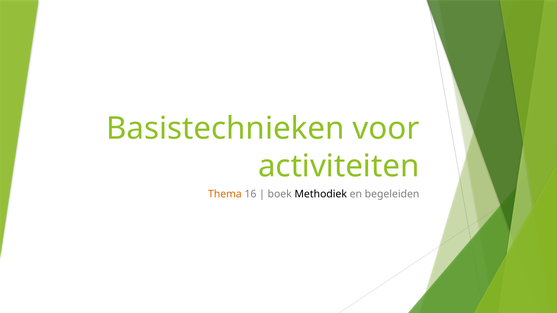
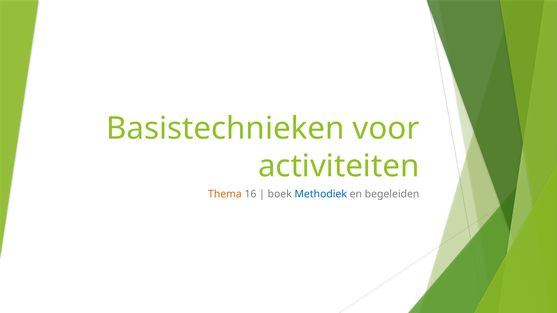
Methodiek colour: black -> blue
